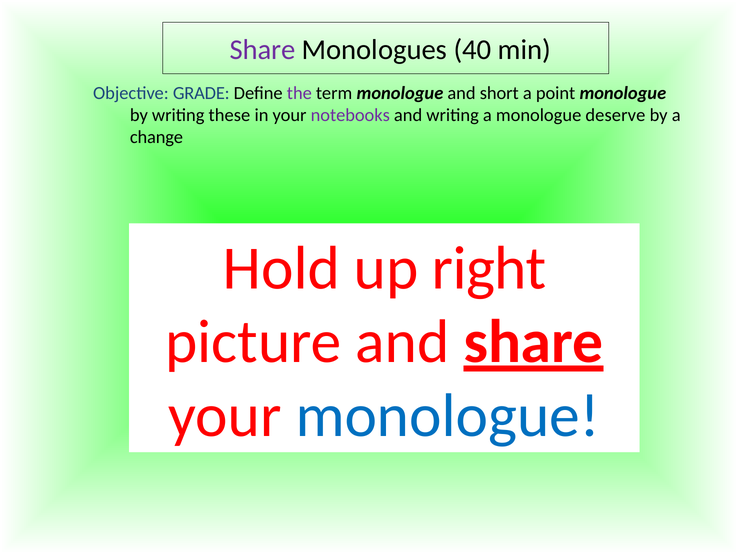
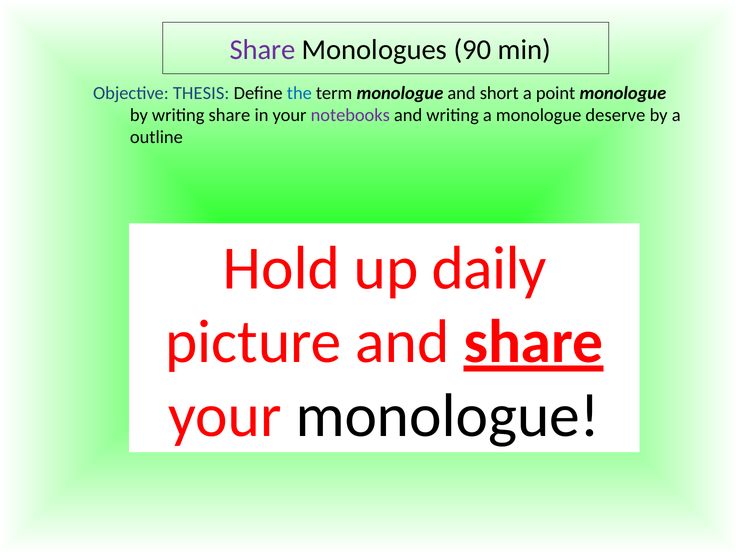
40: 40 -> 90
GRADE: GRADE -> THESIS
the colour: purple -> blue
writing these: these -> share
change: change -> outline
right: right -> daily
monologue at (448, 416) colour: blue -> black
